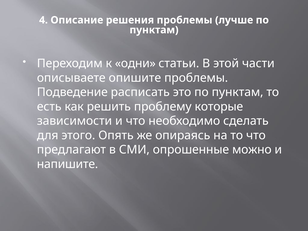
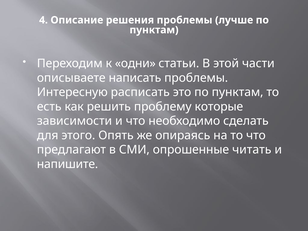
опишите: опишите -> написать
Подведение: Подведение -> Интересную
можно: можно -> читать
